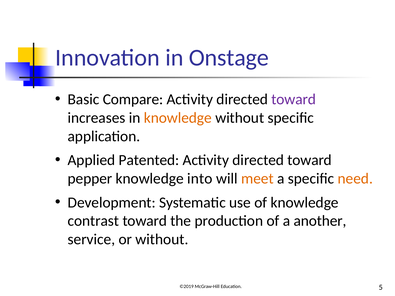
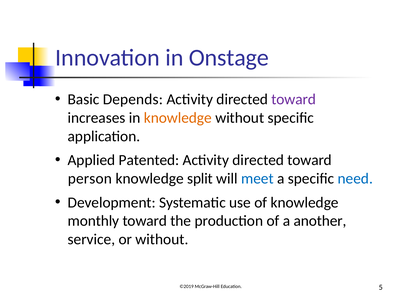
Compare: Compare -> Depends
pepper: pepper -> person
into: into -> split
meet colour: orange -> blue
need colour: orange -> blue
contrast: contrast -> monthly
